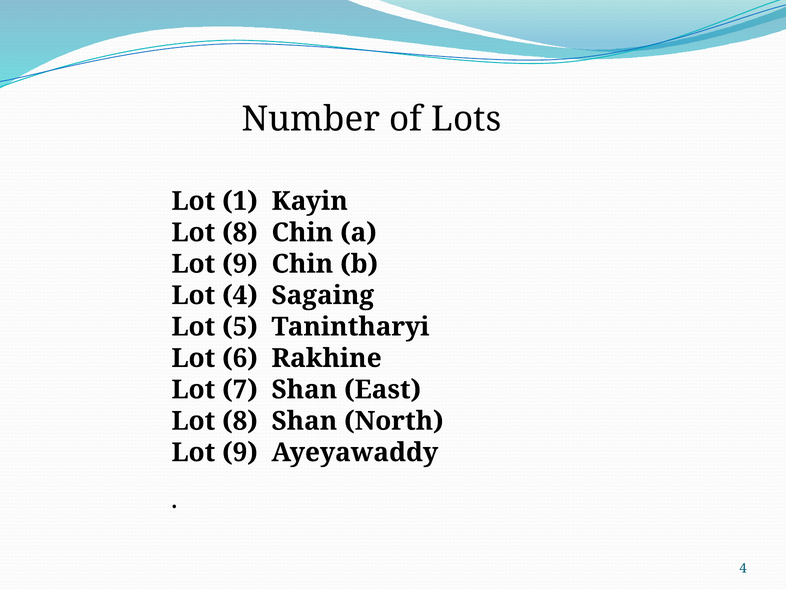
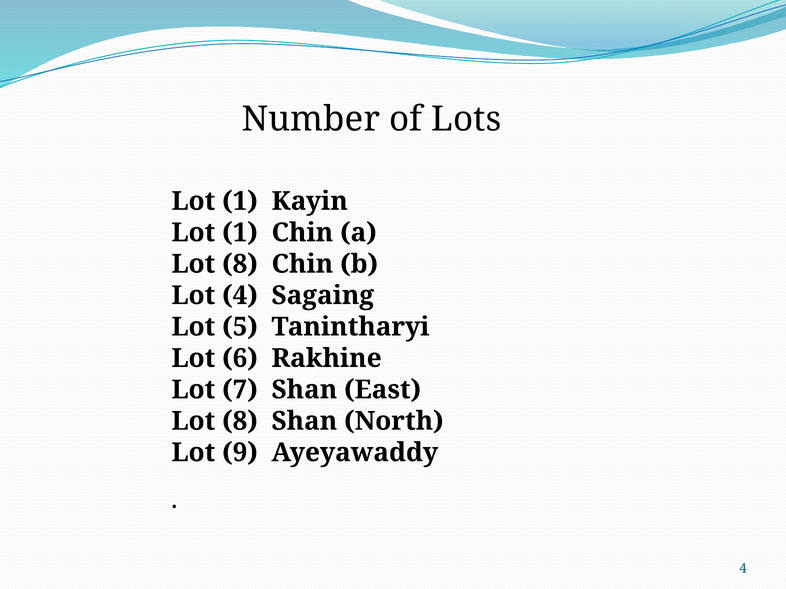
8 at (240, 233): 8 -> 1
9 at (240, 264): 9 -> 8
